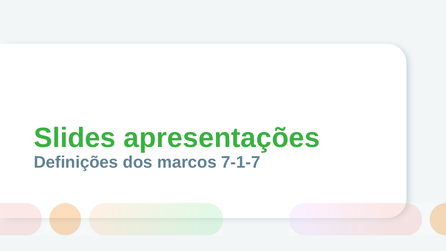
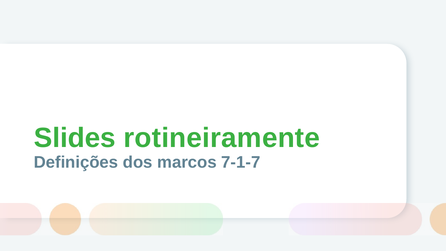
apresentações: apresentações -> rotineiramente
